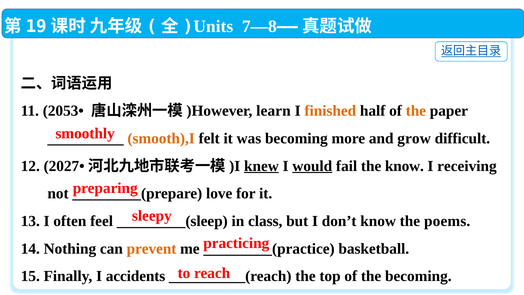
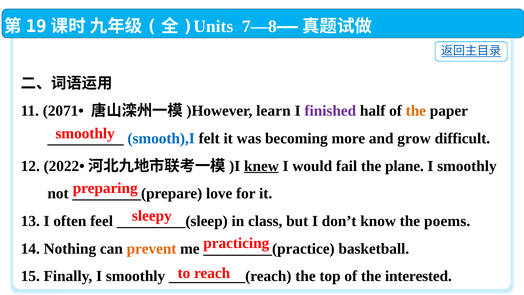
2053•: 2053• -> 2071•
finished colour: orange -> purple
smooth),I colour: orange -> blue
2027•: 2027• -> 2022•
would underline: present -> none
the know: know -> plane
receiving at (467, 166): receiving -> smoothly
Finally I accidents: accidents -> smoothly
the becoming: becoming -> interested
